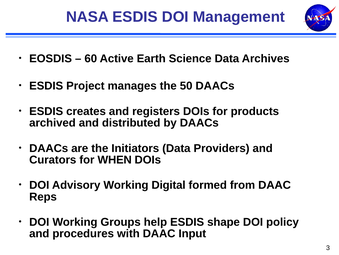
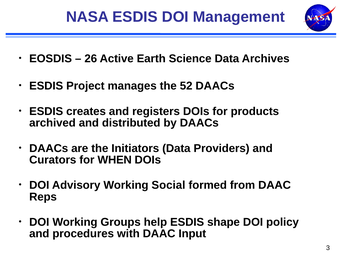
60: 60 -> 26
50: 50 -> 52
Digital: Digital -> Social
